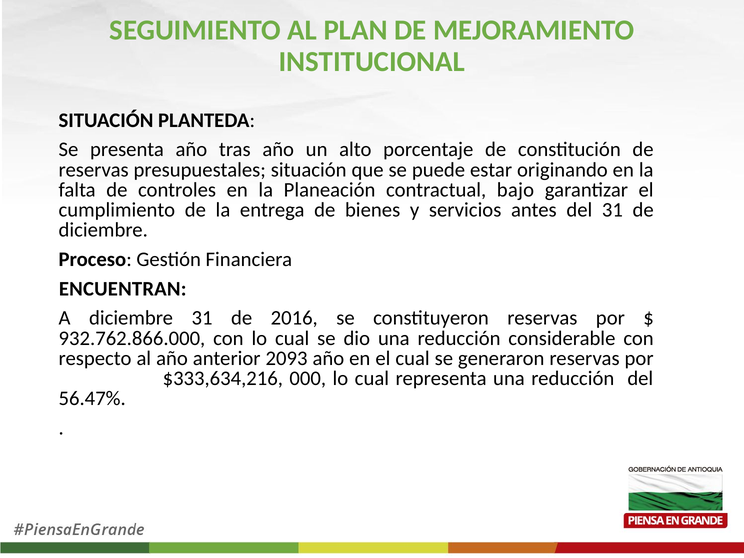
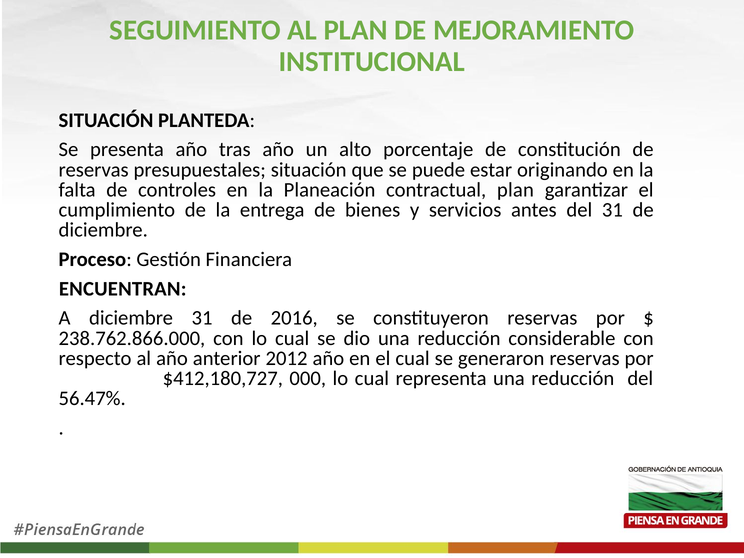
contractual bajo: bajo -> plan
932.762.866.000: 932.762.866.000 -> 238.762.866.000
2093: 2093 -> 2012
$333,634,216: $333,634,216 -> $412,180,727
